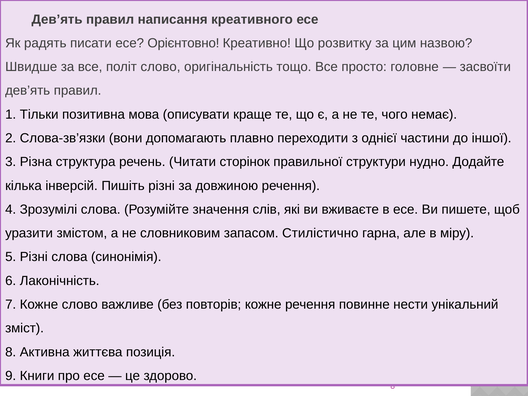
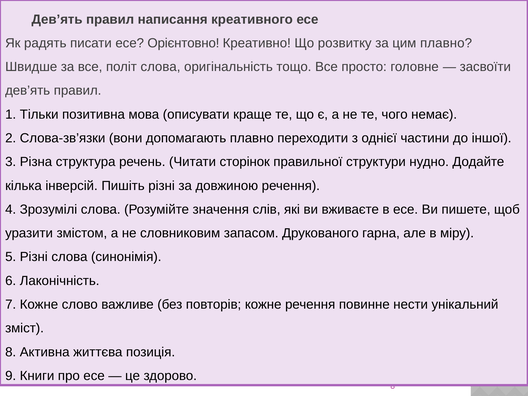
цим назвою: назвою -> плавно
політ слово: слово -> слова
Стилістично: Стилістично -> Друкованого
